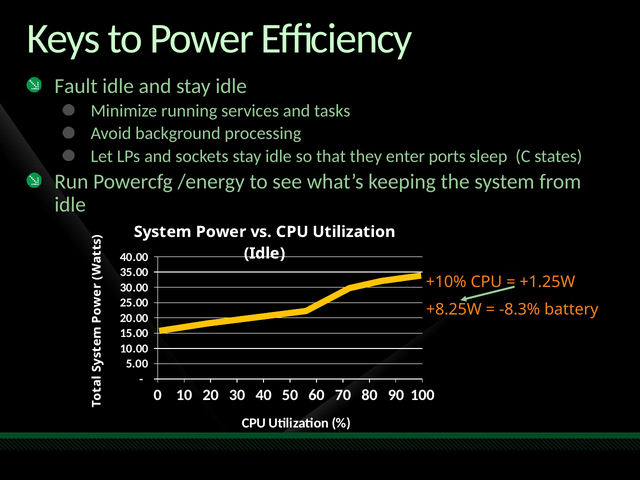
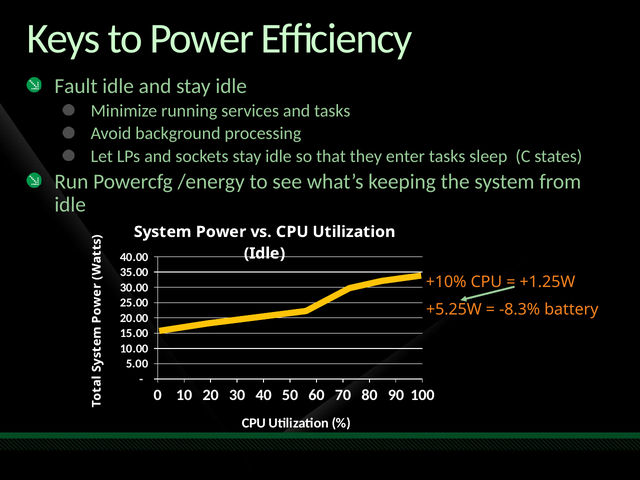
enter ports: ports -> tasks
+8.25W: +8.25W -> +5.25W
